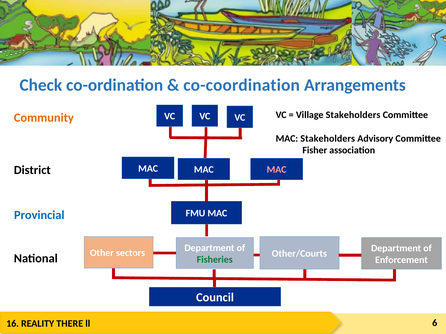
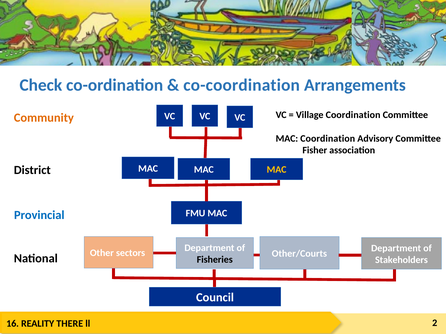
Village Stakeholders: Stakeholders -> Coordination
MAC Stakeholders: Stakeholders -> Coordination
MAC at (277, 170) colour: pink -> yellow
Fisheries colour: green -> black
Enforcement: Enforcement -> Stakeholders
6: 6 -> 2
